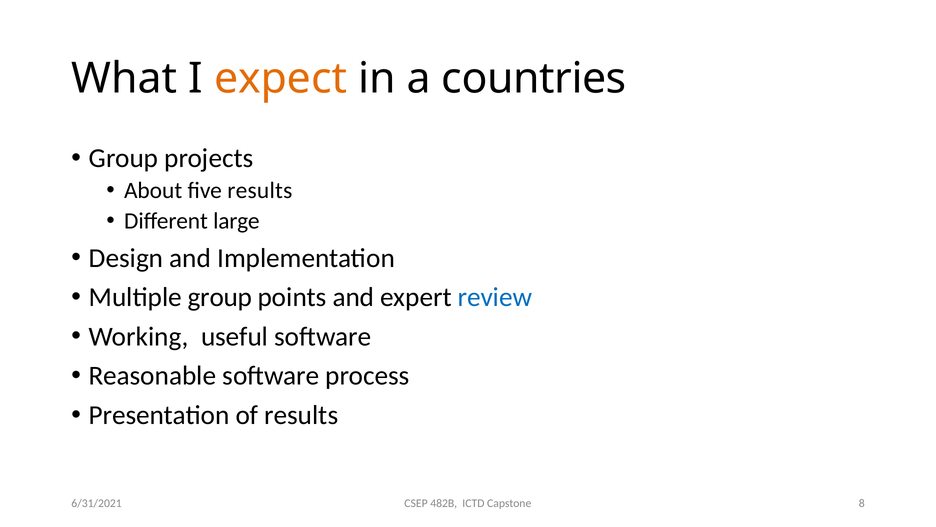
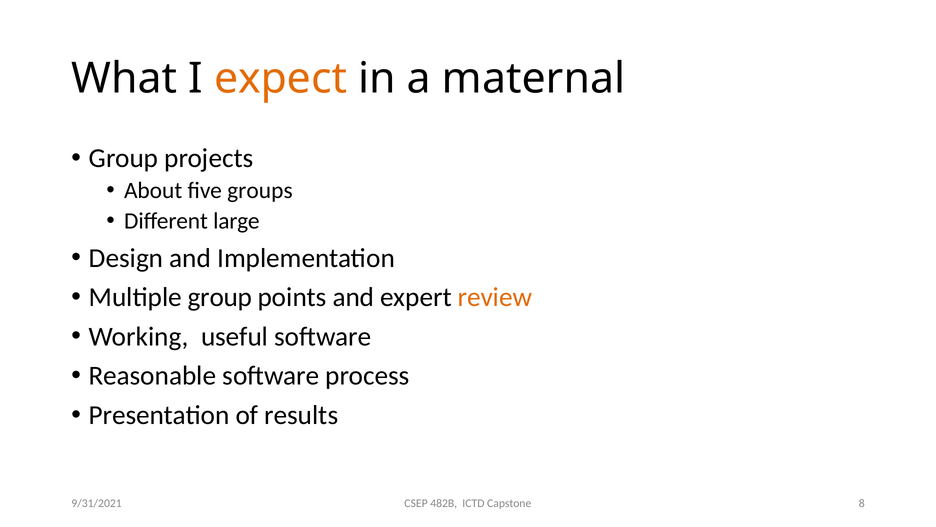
countries: countries -> maternal
five results: results -> groups
review colour: blue -> orange
6/31/2021: 6/31/2021 -> 9/31/2021
